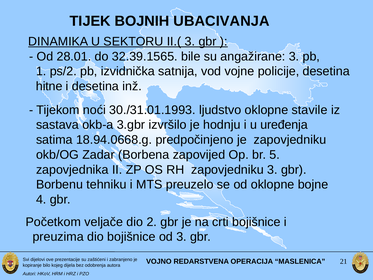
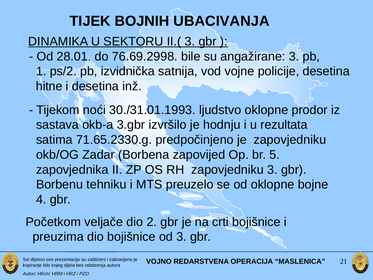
32.39.1565: 32.39.1565 -> 76.69.2998
stavile: stavile -> prodor
uređenja: uređenja -> rezultata
18.94.0668.g: 18.94.0668.g -> 71.65.2330.g
